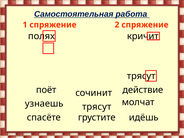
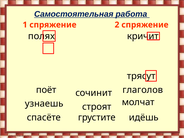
действие: действие -> глаголов
трясут at (97, 107): трясут -> строят
